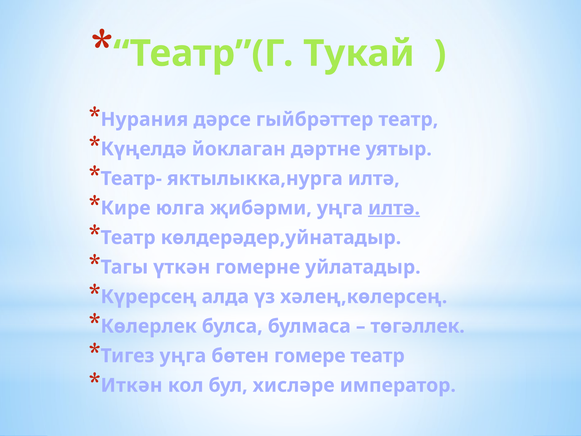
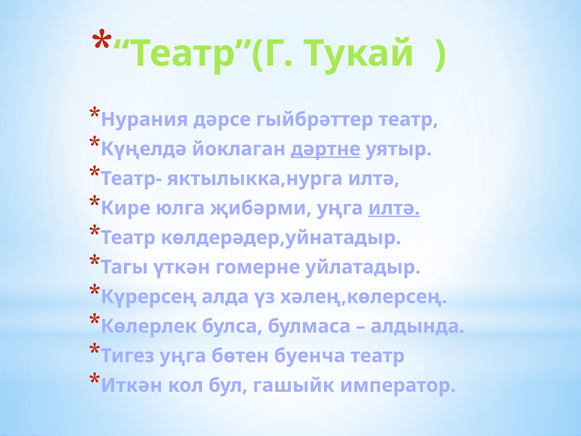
дәртне underline: none -> present
төгәллек: төгәллек -> алдында
гомере: гомере -> буенча
хисләре: хисләре -> гашыйк
